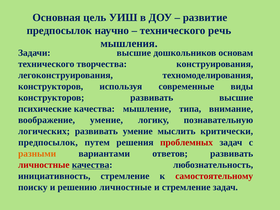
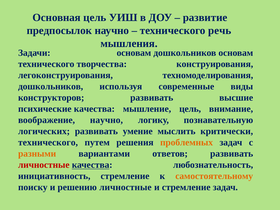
Задачи высшие: высшие -> основам
конструкторов at (51, 86): конструкторов -> дошкольников
мышление типа: типа -> цель
воображение умение: умение -> научно
предпосылок at (48, 142): предпосылок -> технического
проблемных colour: red -> orange
самостоятельному colour: red -> orange
